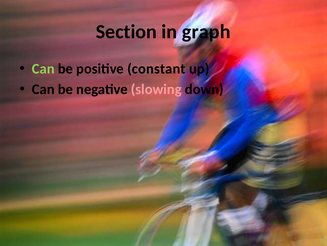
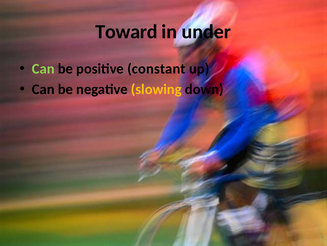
Section: Section -> Toward
graph: graph -> under
slowing colour: pink -> yellow
